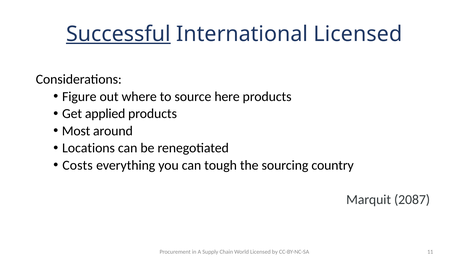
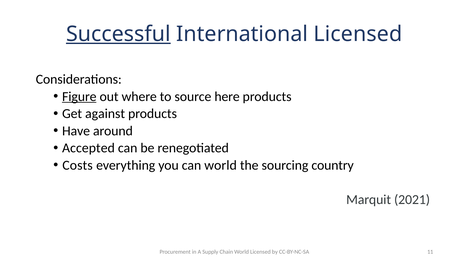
Figure underline: none -> present
applied: applied -> against
Most: Most -> Have
Locations: Locations -> Accepted
can tough: tough -> world
2087: 2087 -> 2021
